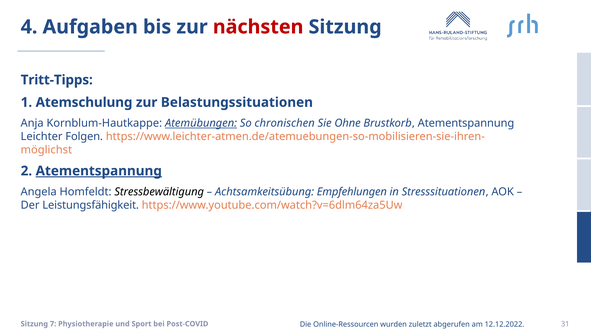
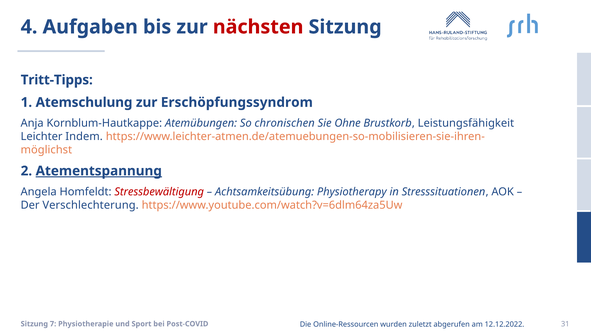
Belastungssituationen: Belastungssituationen -> Erschöpfungssyndrom
Atemübungen underline: present -> none
Brustkorb Atementspannung: Atementspannung -> Leistungsfähigkeit
Folgen: Folgen -> Indem
Stressbewältigung colour: black -> red
Empfehlungen: Empfehlungen -> Physiotherapy
Leistungsfähigkeit: Leistungsfähigkeit -> Verschlechterung
